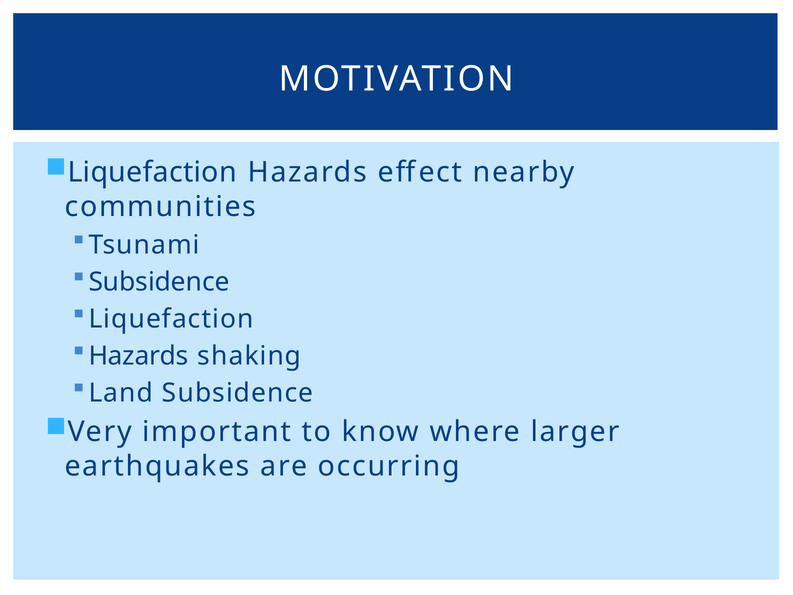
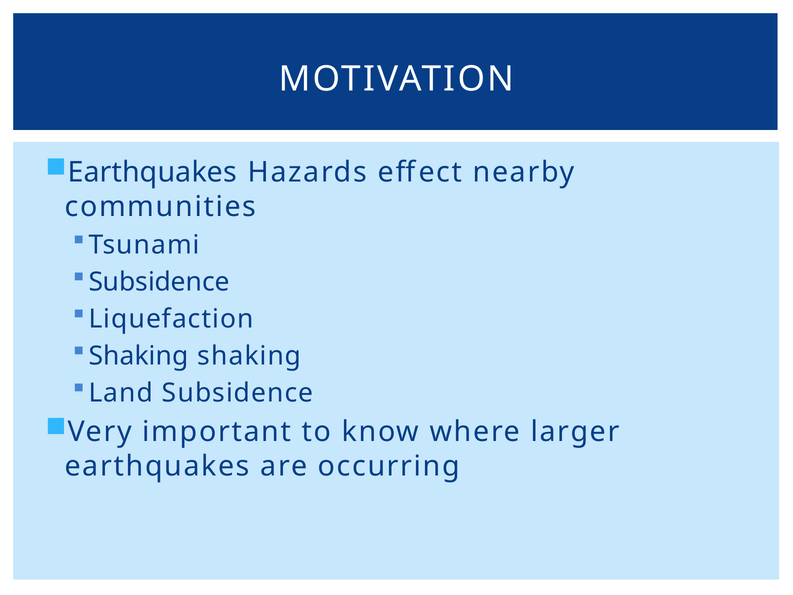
Liquefaction at (152, 172): Liquefaction -> Earthquakes
Hazards at (139, 356): Hazards -> Shaking
